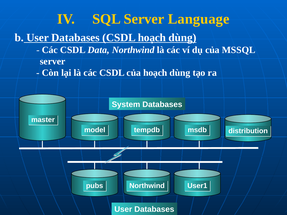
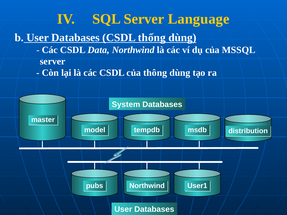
CSDL hoạch: hoạch -> thống
của hoạch: hoạch -> thông
